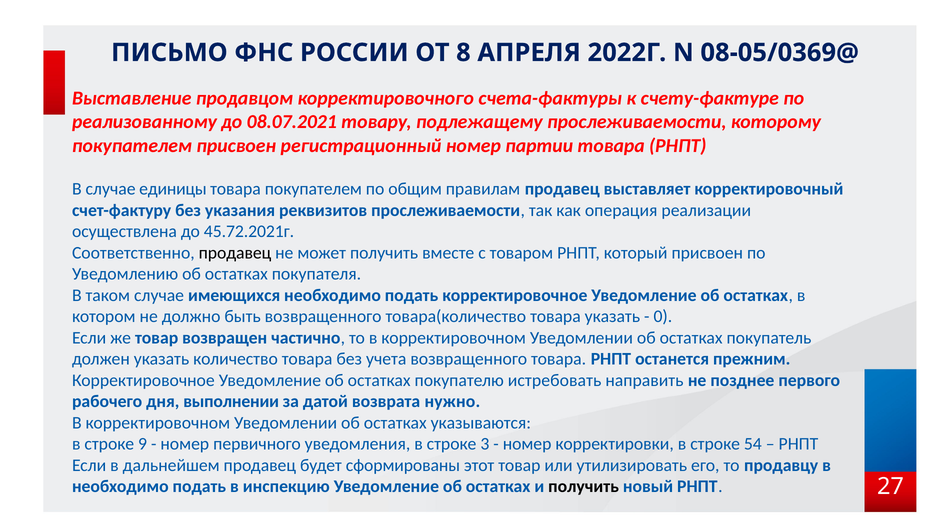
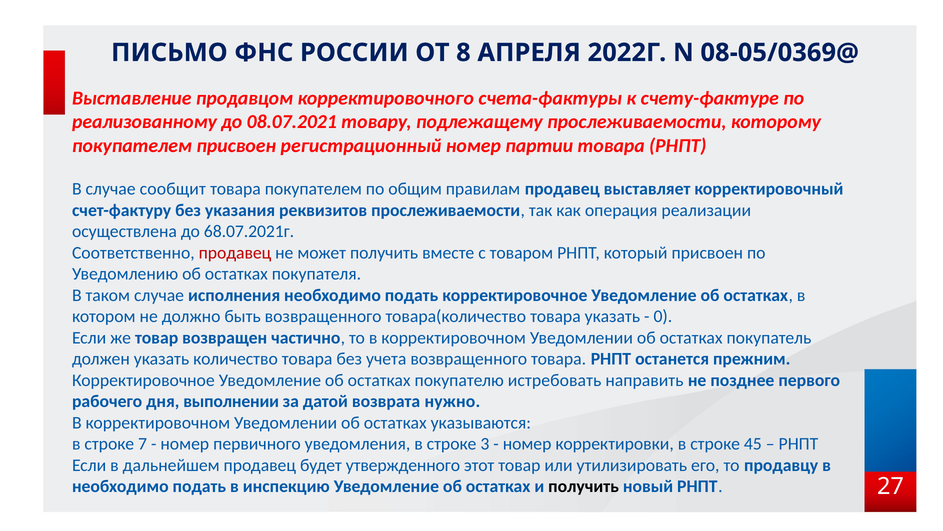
единицы: единицы -> сообщит
45.72.2021г: 45.72.2021г -> 68.07.2021г
продавец at (235, 253) colour: black -> red
имеющихся: имеющихся -> исполнения
9: 9 -> 7
54: 54 -> 45
сформированы: сформированы -> утвержденного
